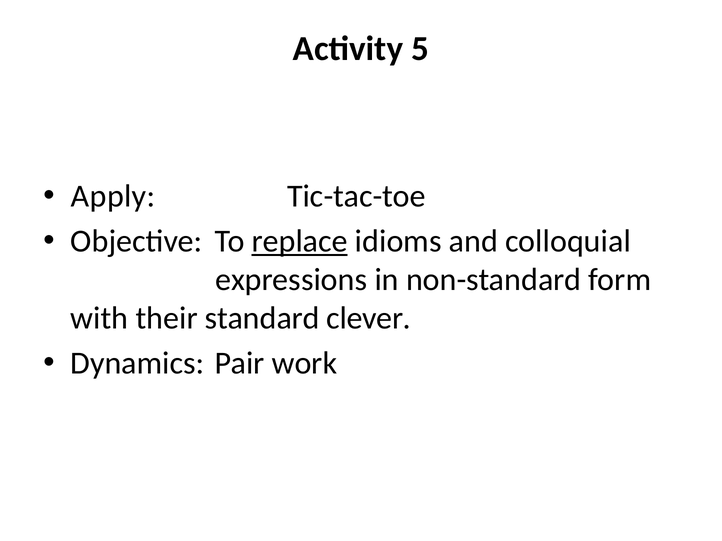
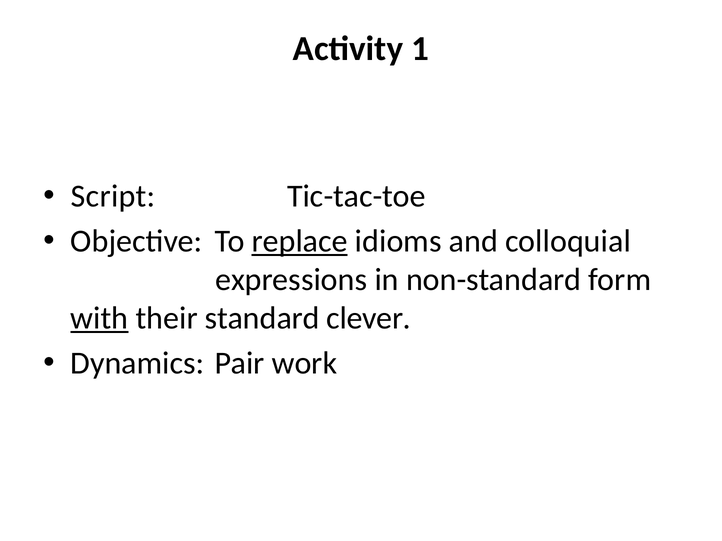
5: 5 -> 1
Apply: Apply -> Script
with underline: none -> present
